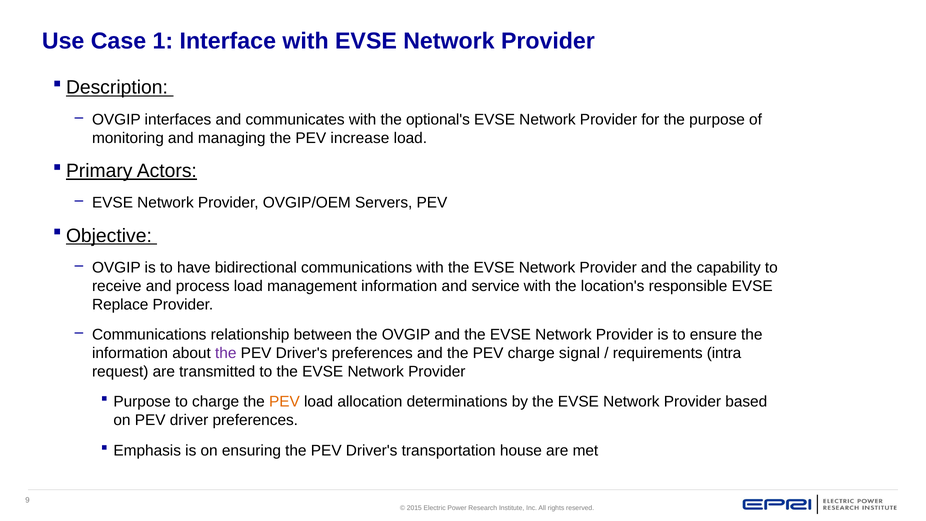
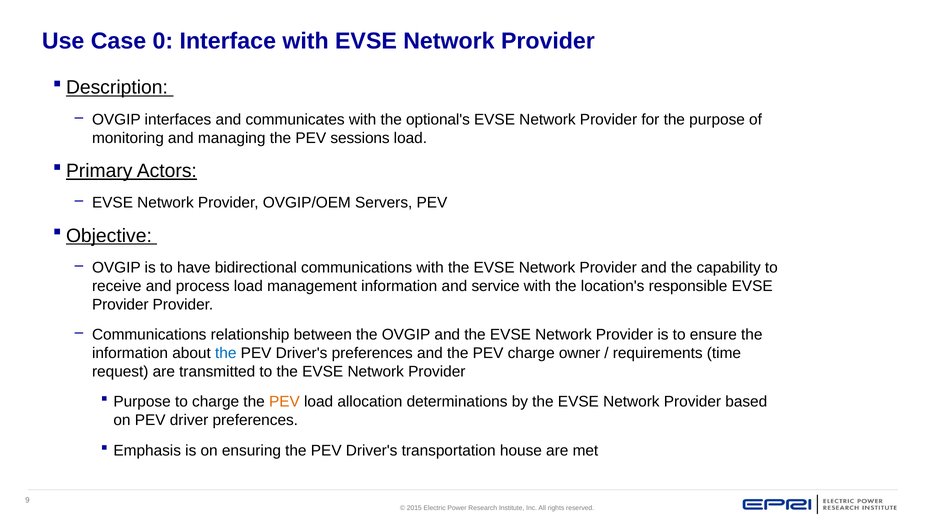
1: 1 -> 0
increase: increase -> sessions
Replace at (120, 305): Replace -> Provider
the at (226, 353) colour: purple -> blue
signal: signal -> owner
intra: intra -> time
